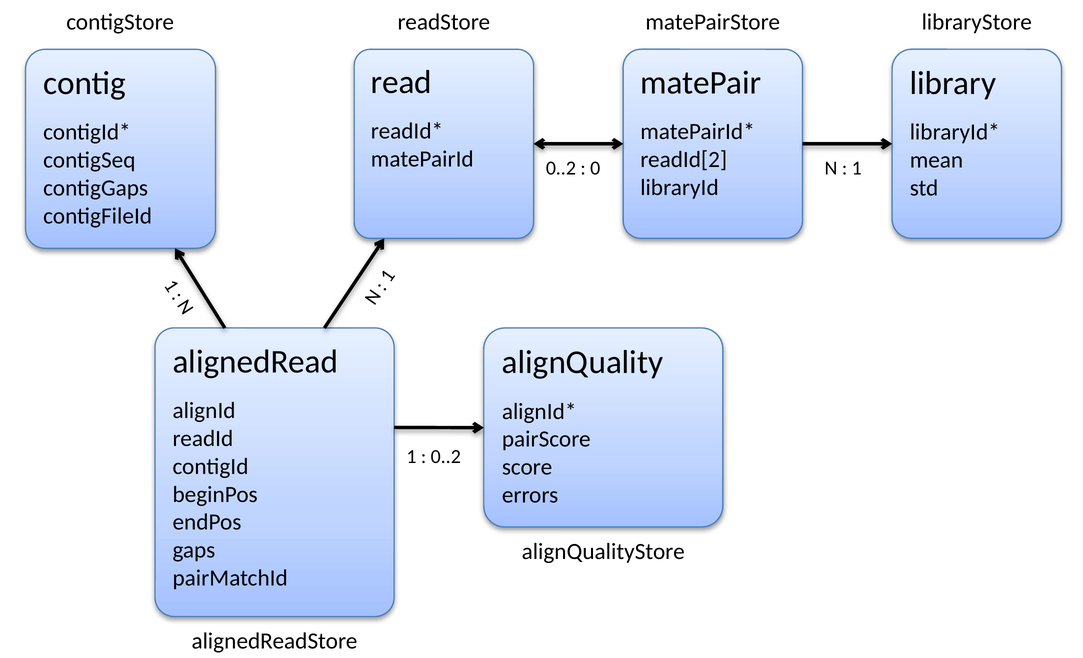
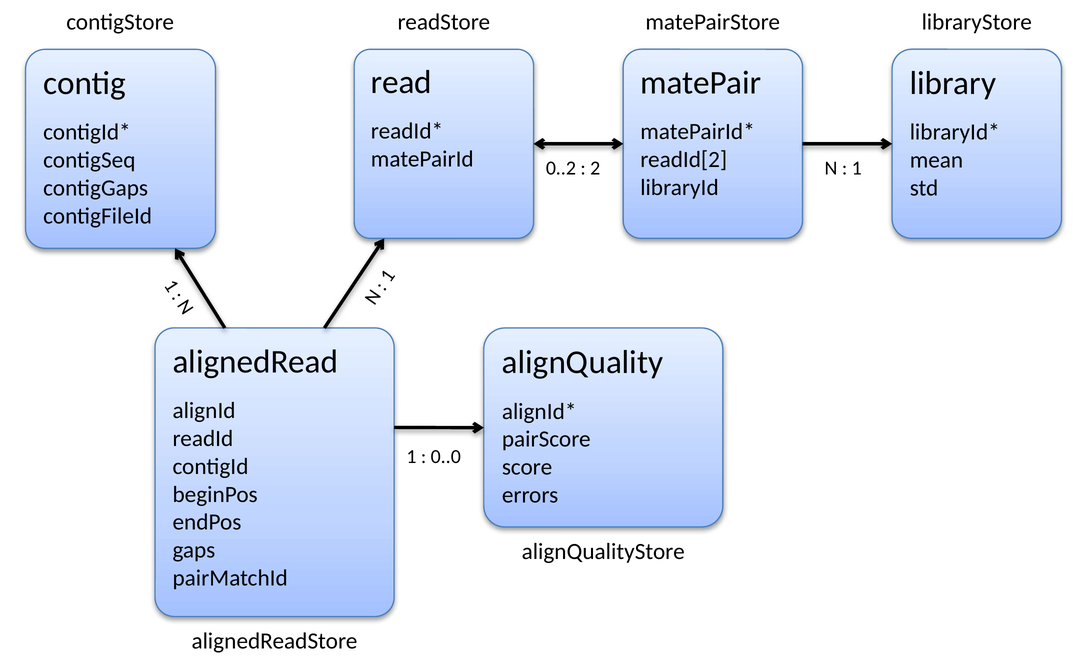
0: 0 -> 2
0..2 at (446, 457): 0..2 -> 0..0
